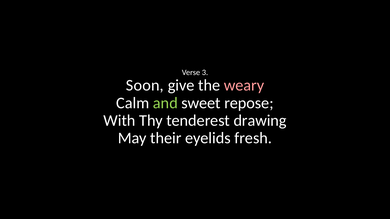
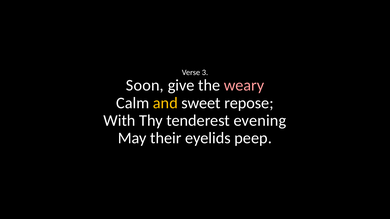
and colour: light green -> yellow
drawing: drawing -> evening
fresh: fresh -> peep
